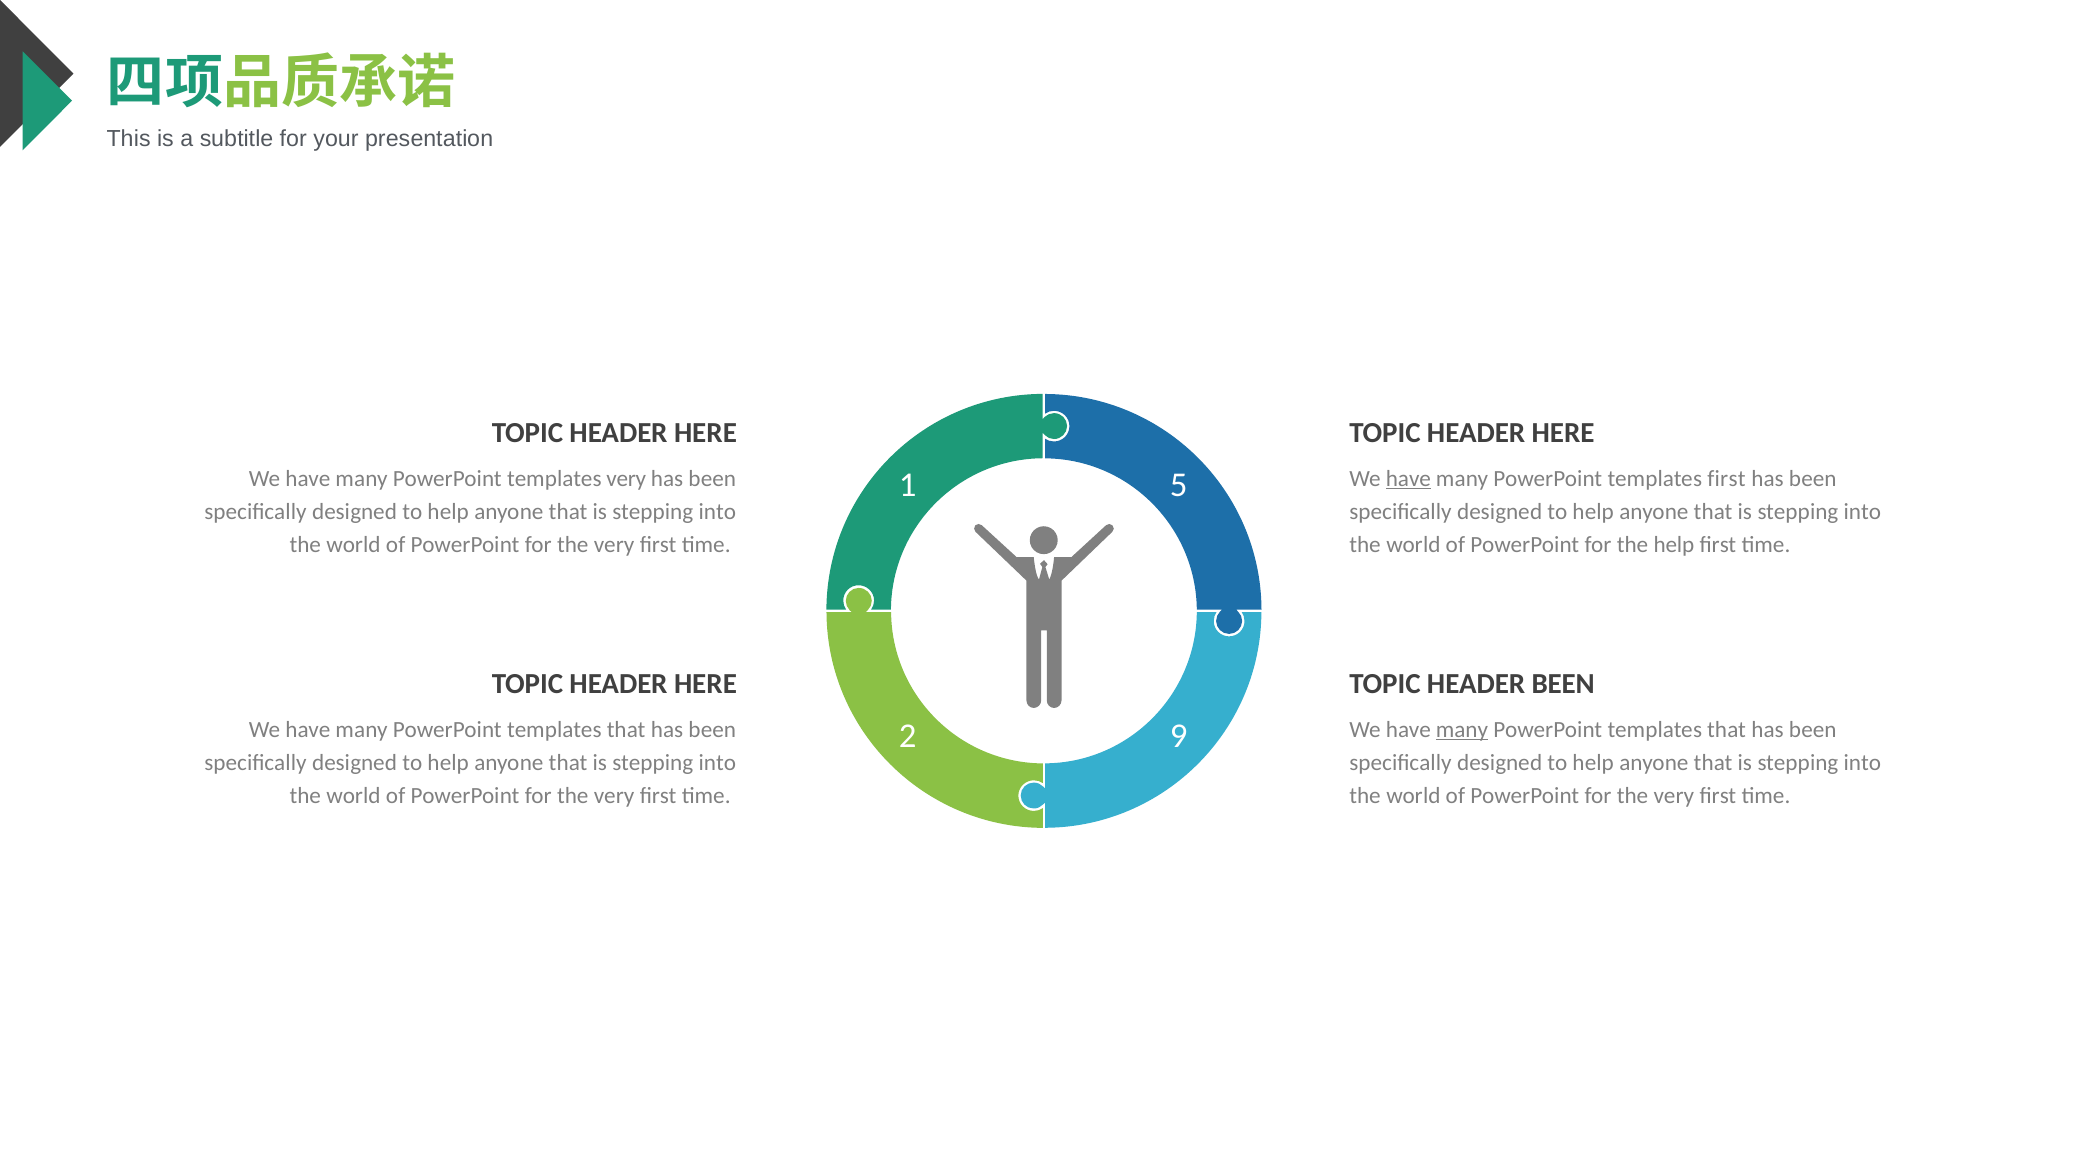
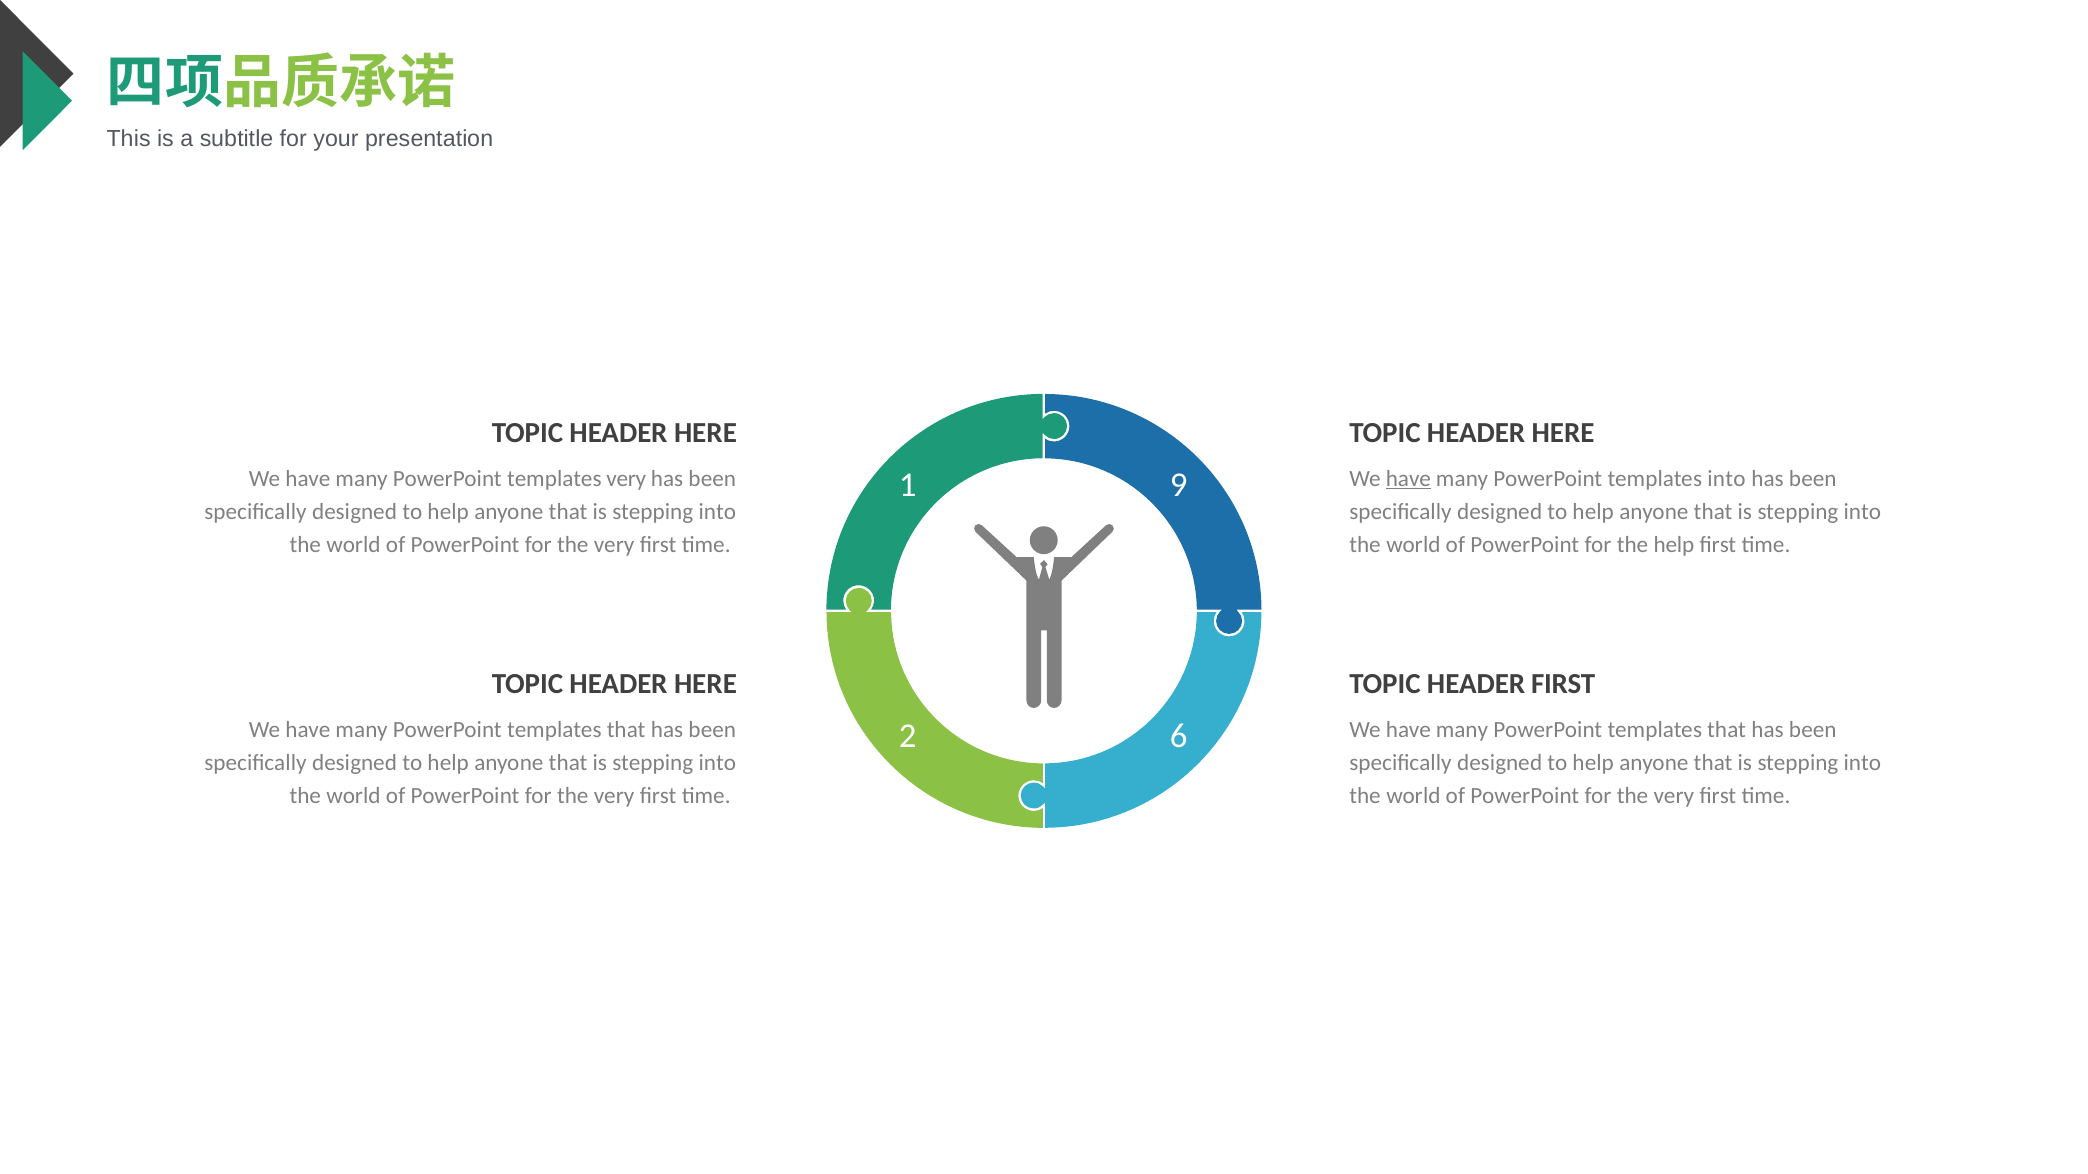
templates first: first -> into
5: 5 -> 9
HEADER BEEN: BEEN -> FIRST
many at (1462, 730) underline: present -> none
9: 9 -> 6
